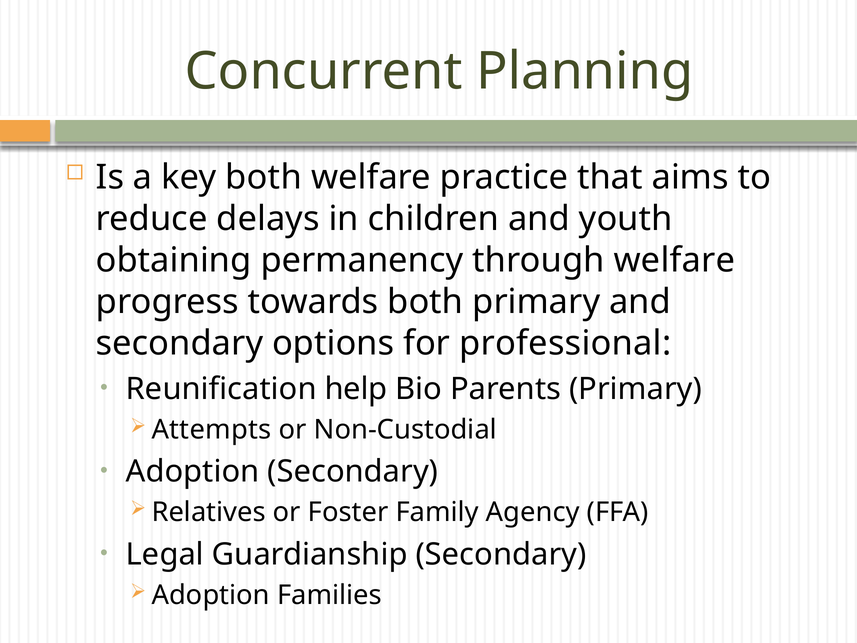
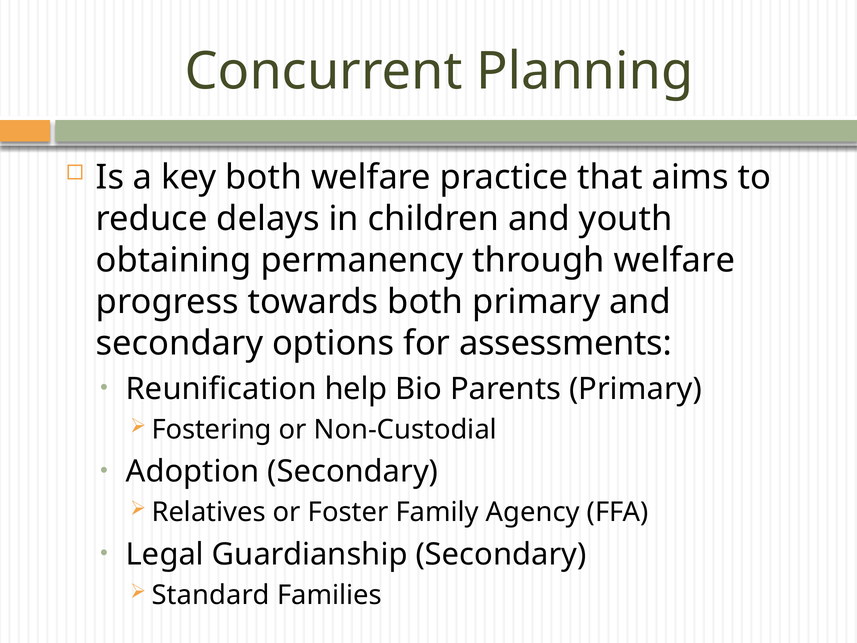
professional: professional -> assessments
Attempts: Attempts -> Fostering
Adoption at (211, 595): Adoption -> Standard
